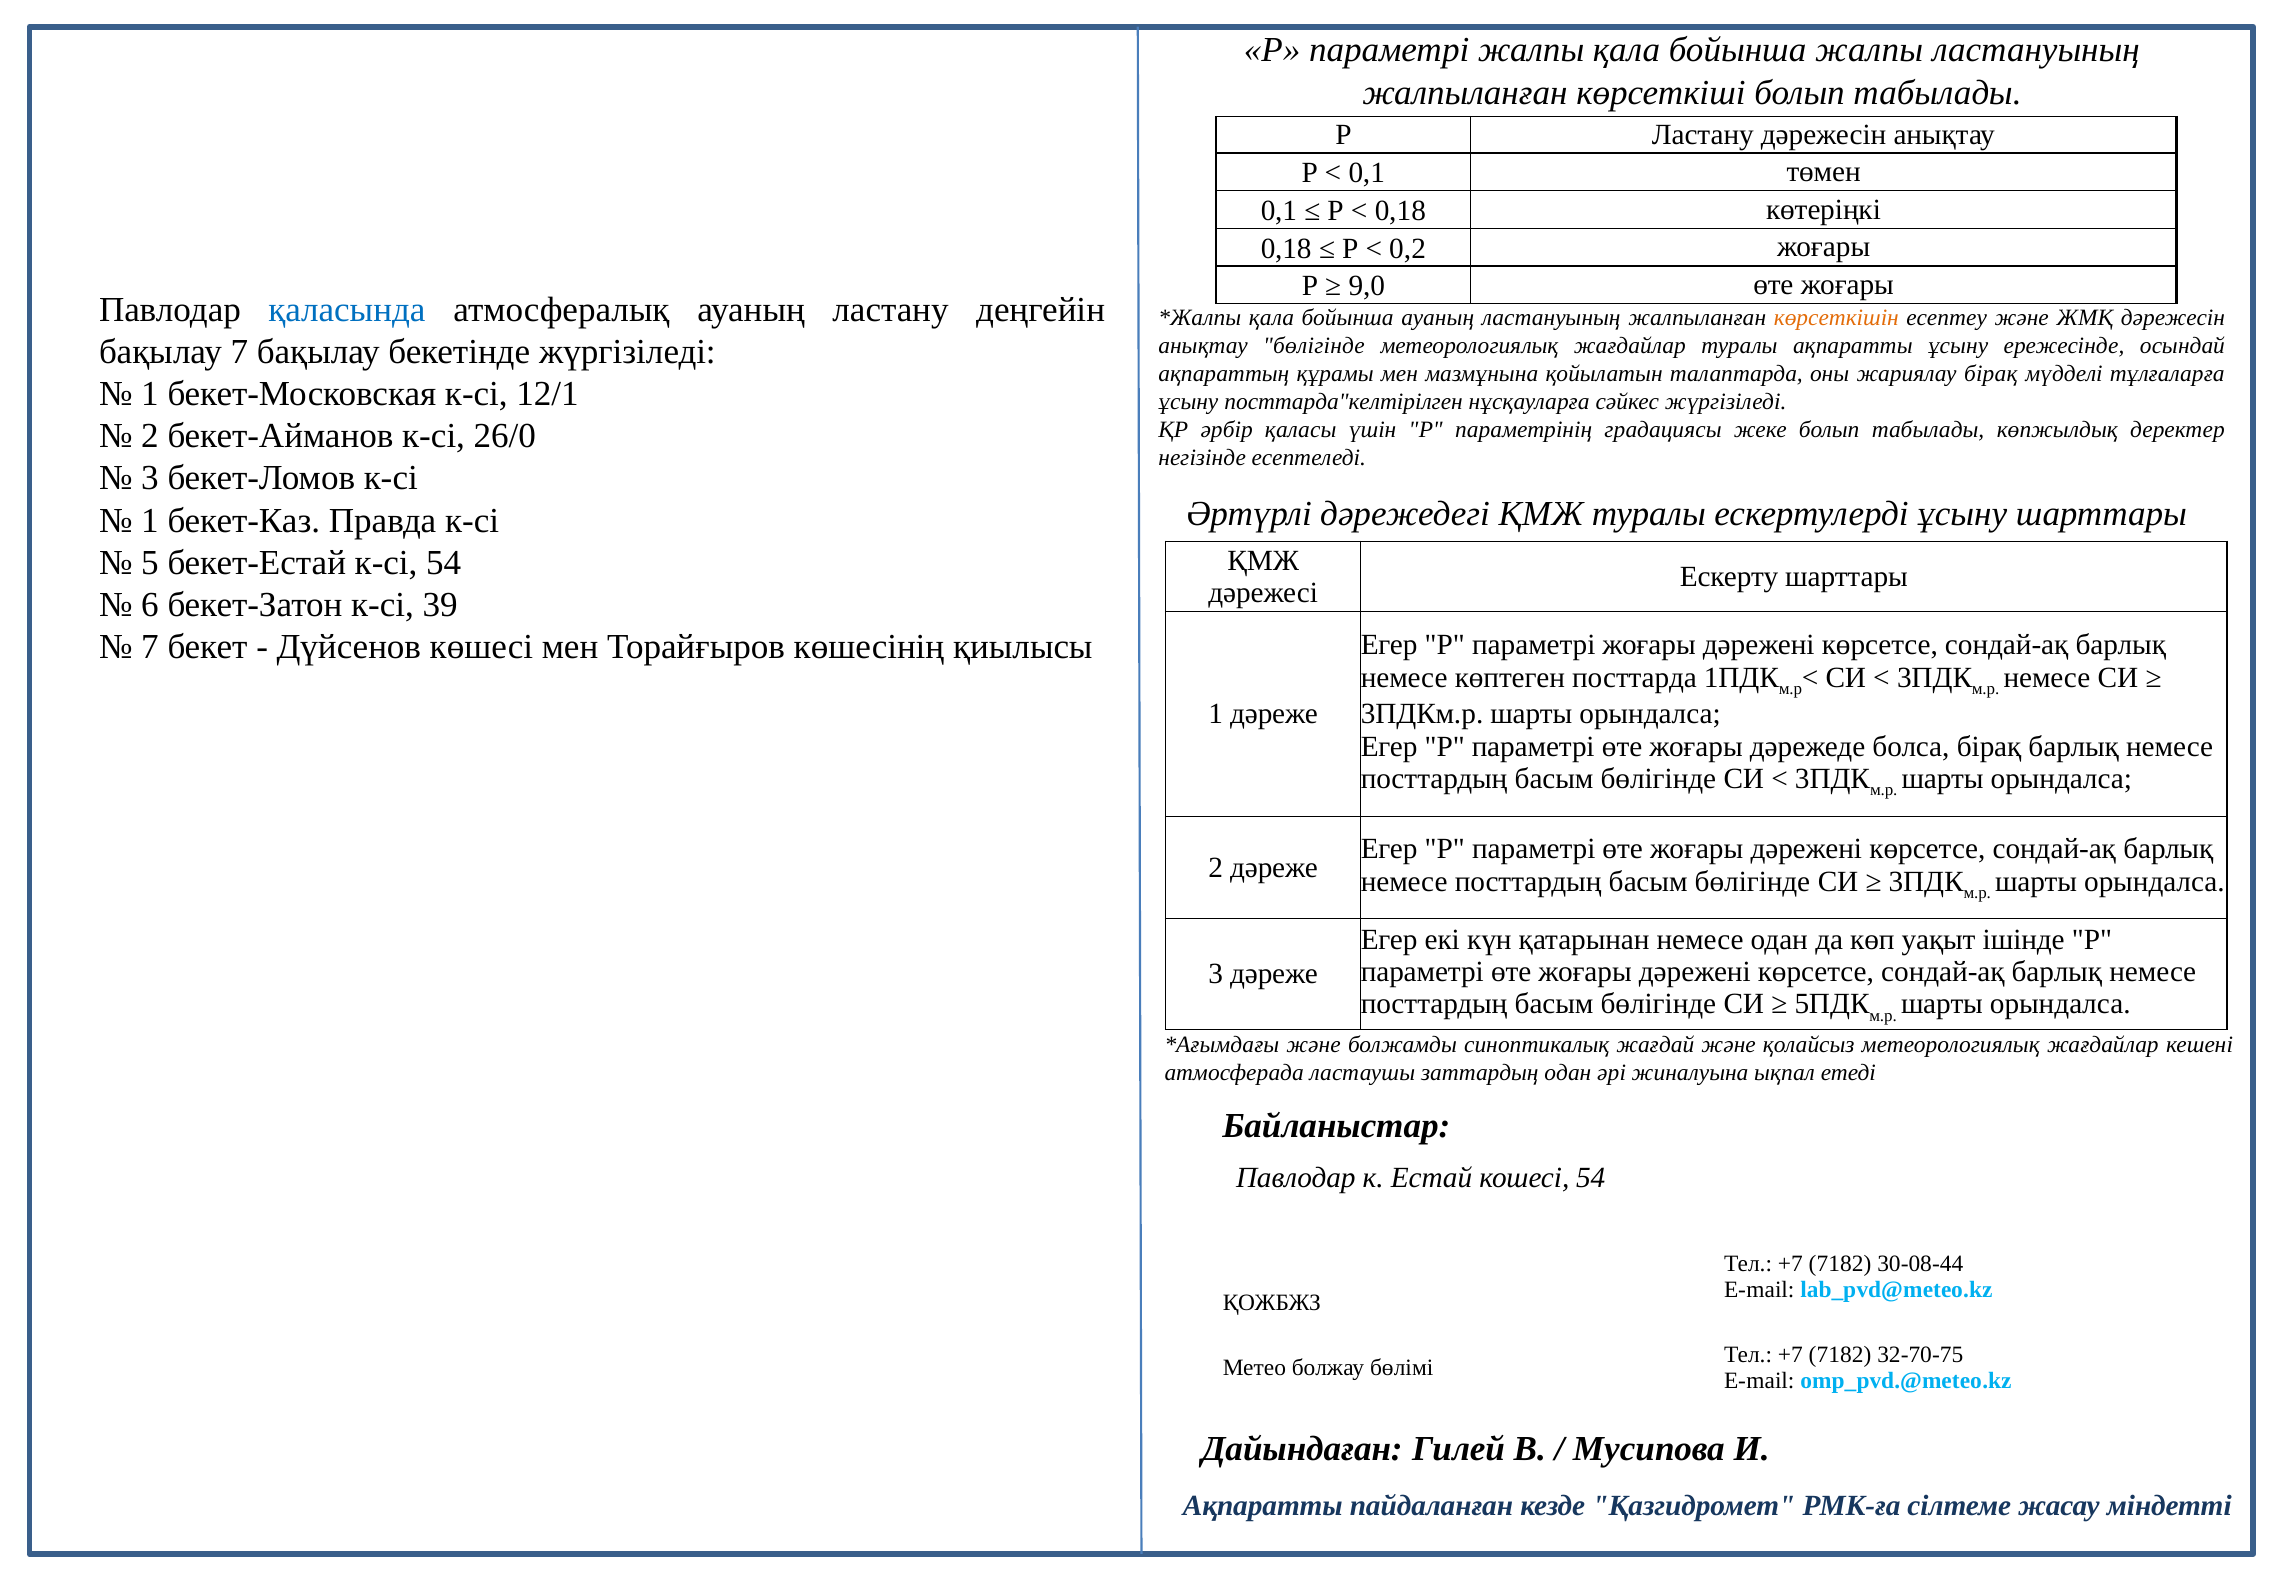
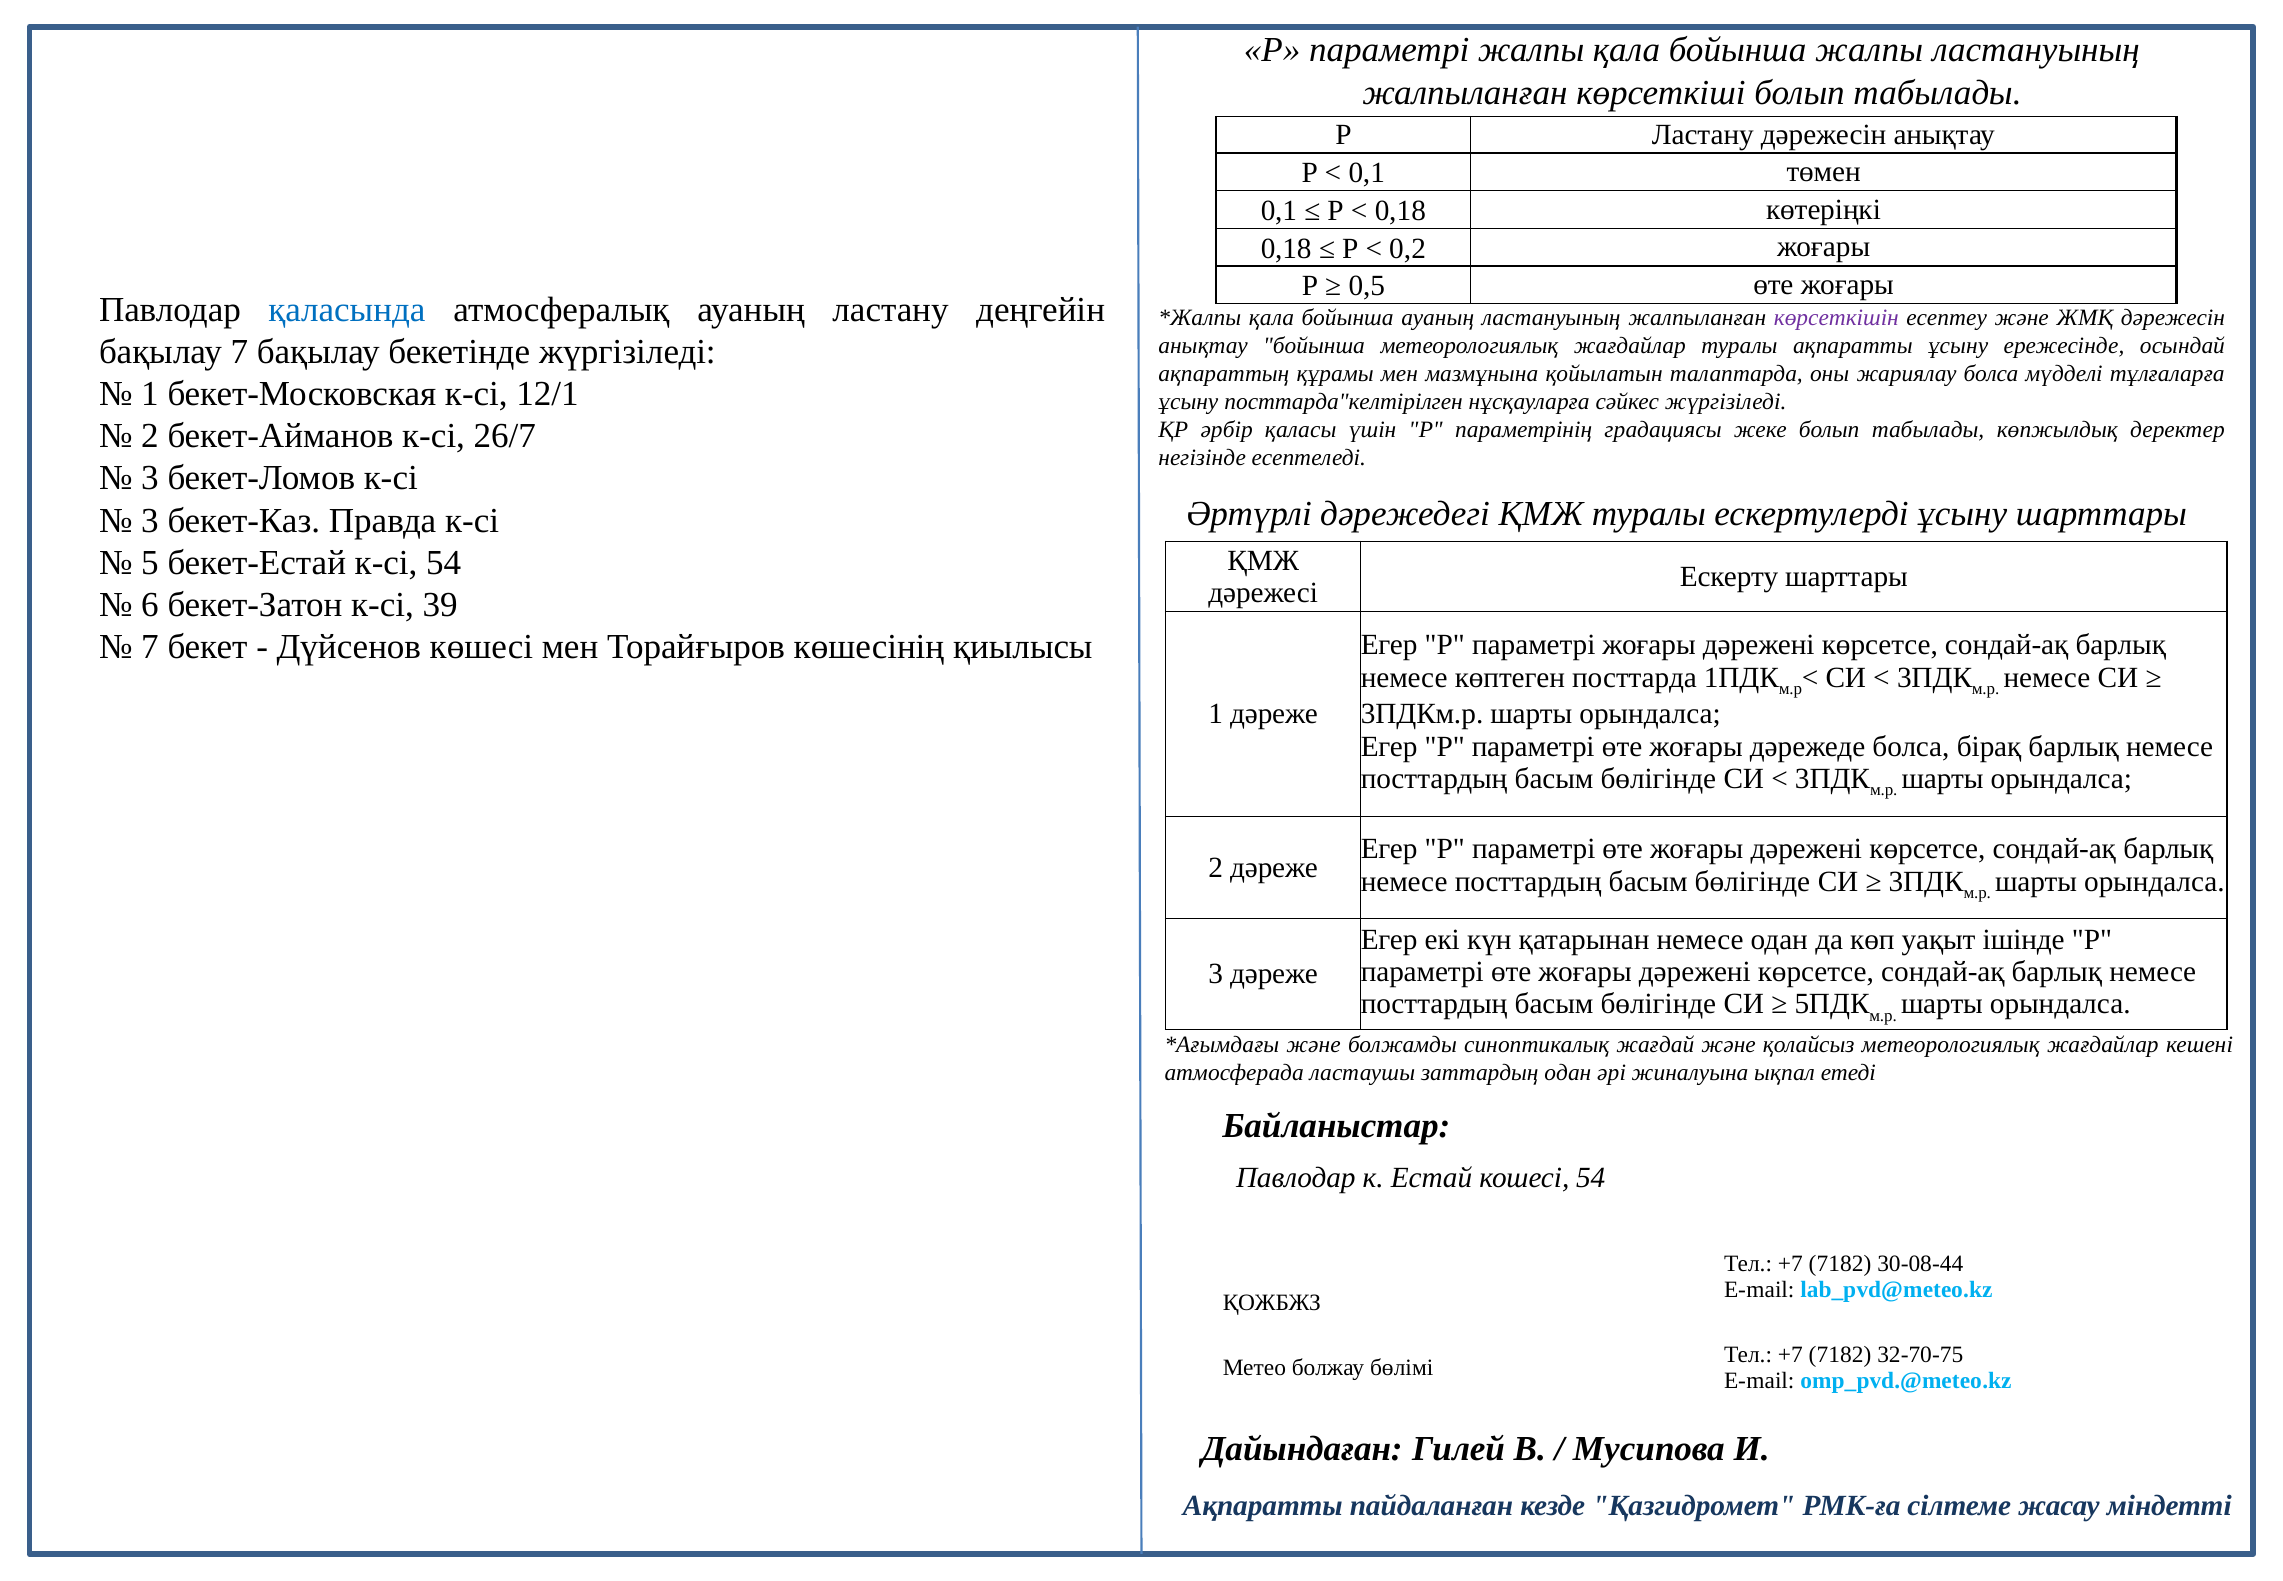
9,0: 9,0 -> 0,5
көрсеткішін colour: orange -> purple
анықтау бөлігінде: бөлігінде -> бойынша
жариялау бірақ: бірақ -> болса
26/0: 26/0 -> 26/7
1 at (150, 520): 1 -> 3
